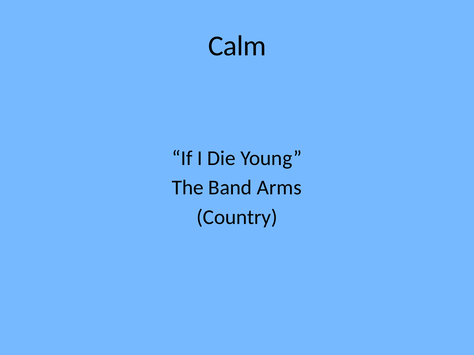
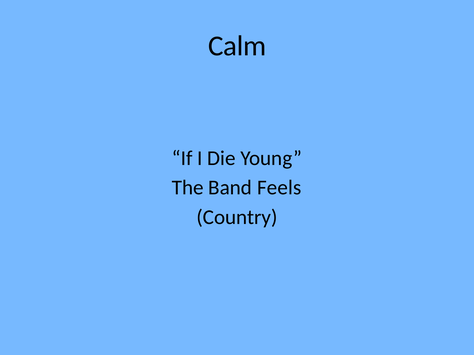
Arms: Arms -> Feels
